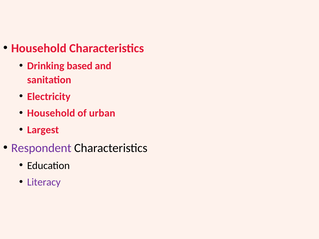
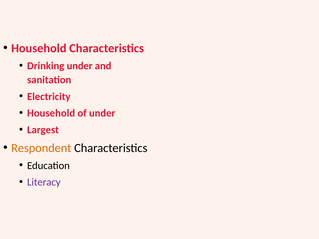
Drinking based: based -> under
of urban: urban -> under
Respondent colour: purple -> orange
